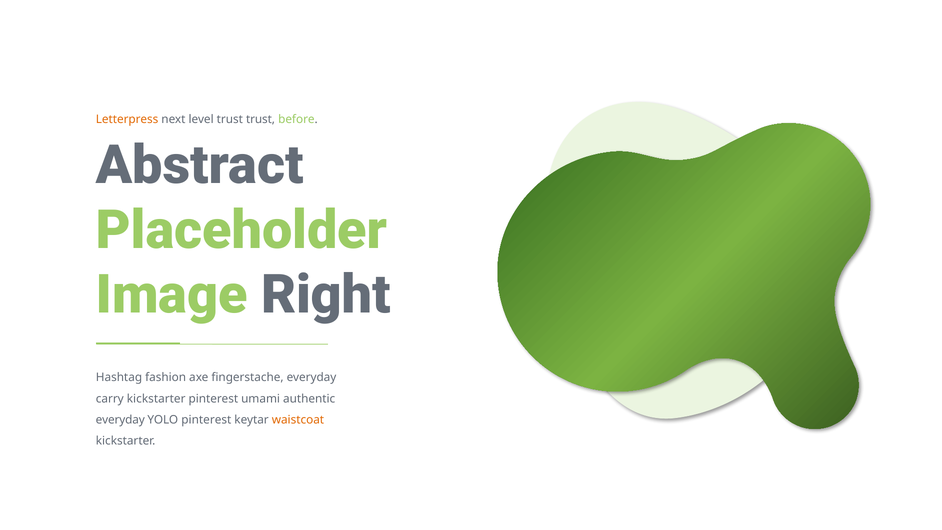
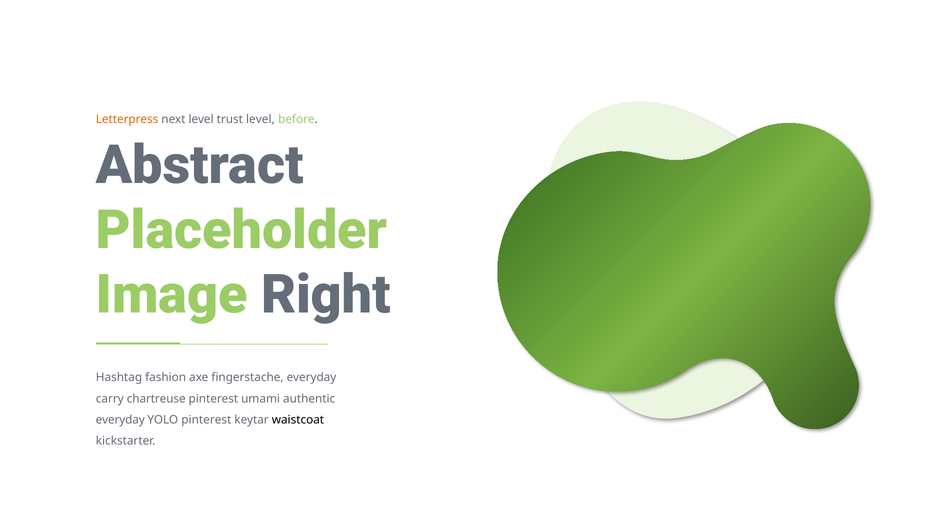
trust trust: trust -> level
carry kickstarter: kickstarter -> chartreuse
waistcoat colour: orange -> black
